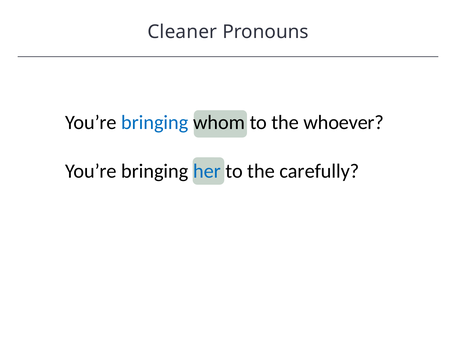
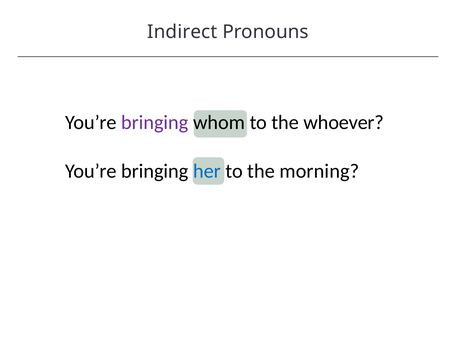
Cleaner: Cleaner -> Indirect
bringing at (155, 122) colour: blue -> purple
carefully: carefully -> morning
